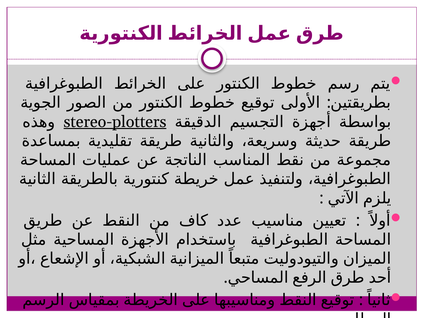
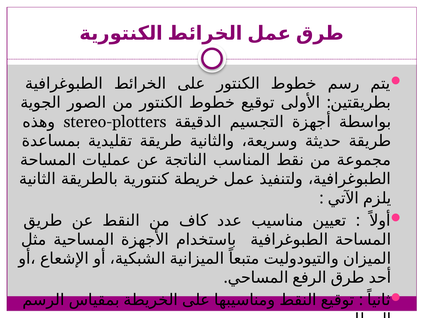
stereo-plotters underline: present -> none
